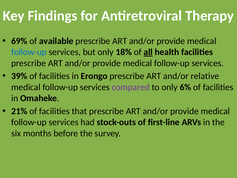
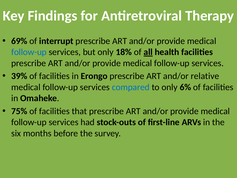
available: available -> interrupt
compared colour: purple -> blue
21%: 21% -> 75%
